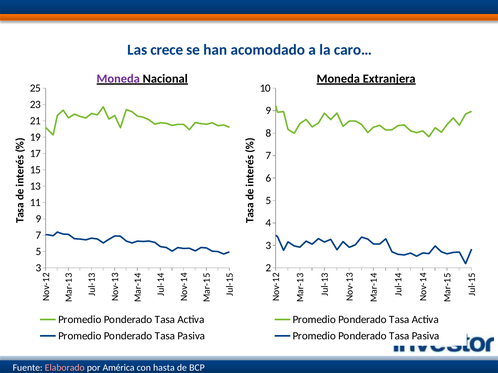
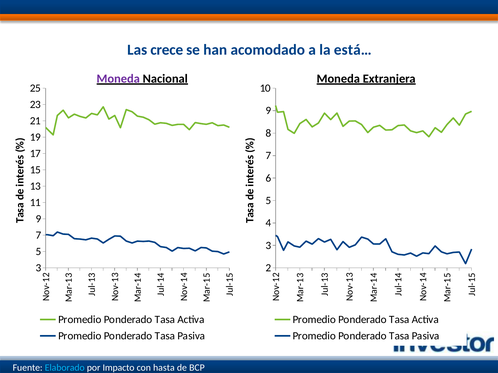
caro…: caro… -> está…
Elaborado colour: pink -> light blue
América: América -> Impacto
